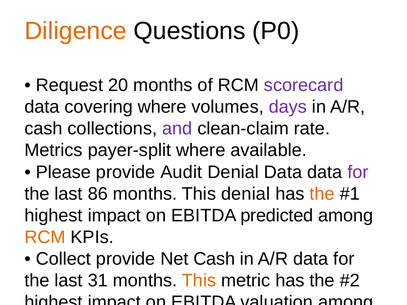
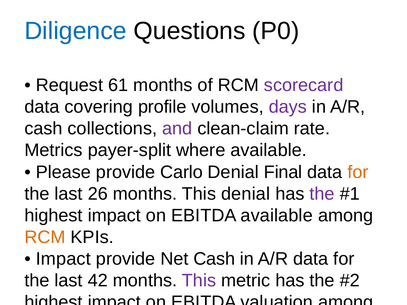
Diligence colour: orange -> blue
20: 20 -> 61
covering where: where -> profile
Audit: Audit -> Carlo
Denial Data: Data -> Final
for at (358, 172) colour: purple -> orange
86: 86 -> 26
the at (322, 194) colour: orange -> purple
EBITDA predicted: predicted -> available
Collect at (63, 259): Collect -> Impact
31: 31 -> 42
This at (199, 281) colour: orange -> purple
